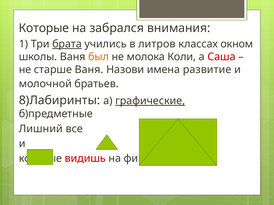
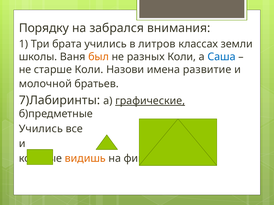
Которые at (44, 28): Которые -> Порядку
брата underline: present -> none
окном: окном -> земли
молока: молока -> разных
Саша colour: red -> blue
старше Ваня: Ваня -> Коли
8)Лабиринты: 8)Лабиринты -> 7)Лабиринты
Лишний at (41, 129): Лишний -> Учились
видишь colour: red -> orange
